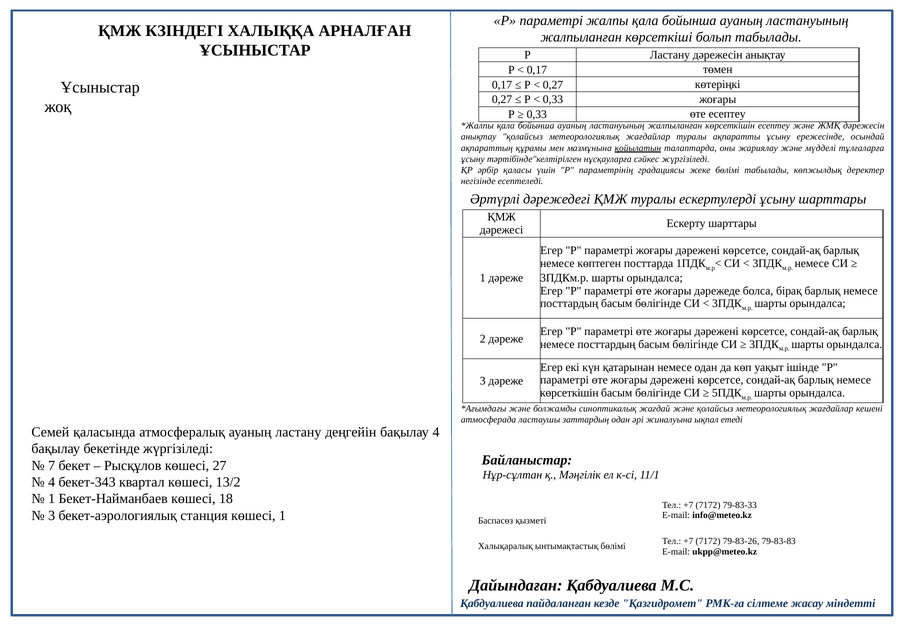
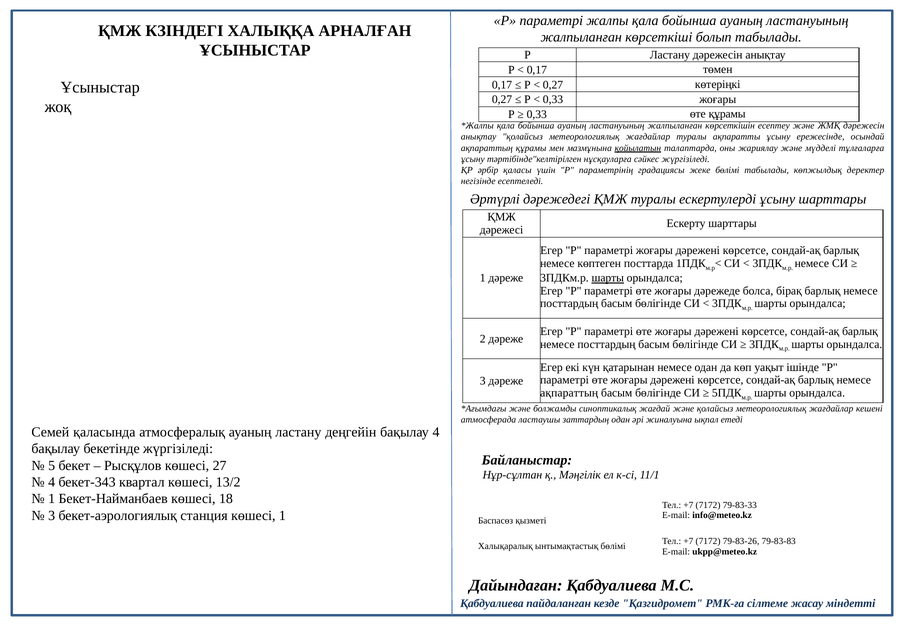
өте есептеу: есептеу -> құрамы
шарты at (608, 278) underline: none -> present
көрсеткішін at (569, 393): көрсеткішін -> ақпараттың
7: 7 -> 5
